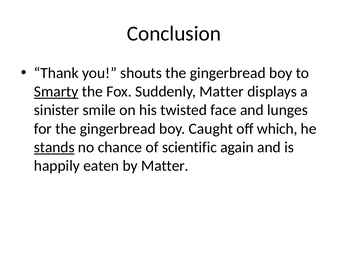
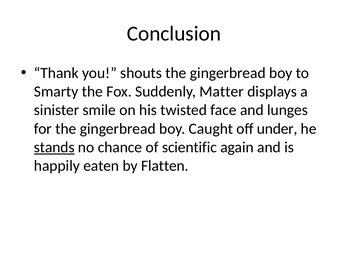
Smarty underline: present -> none
which: which -> under
by Matter: Matter -> Flatten
